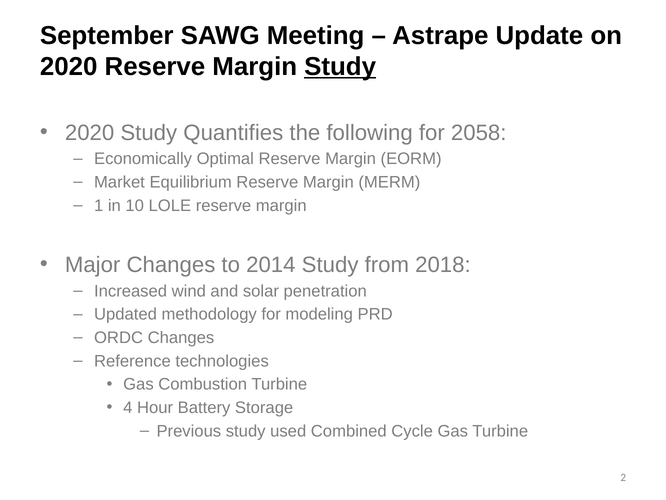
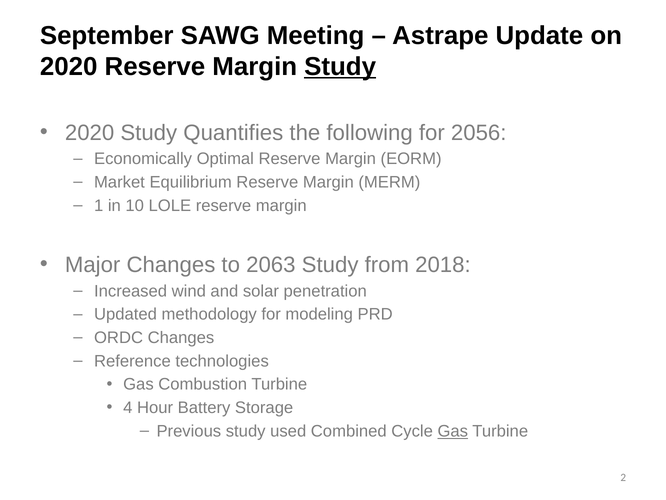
2058: 2058 -> 2056
2014: 2014 -> 2063
Gas at (453, 431) underline: none -> present
